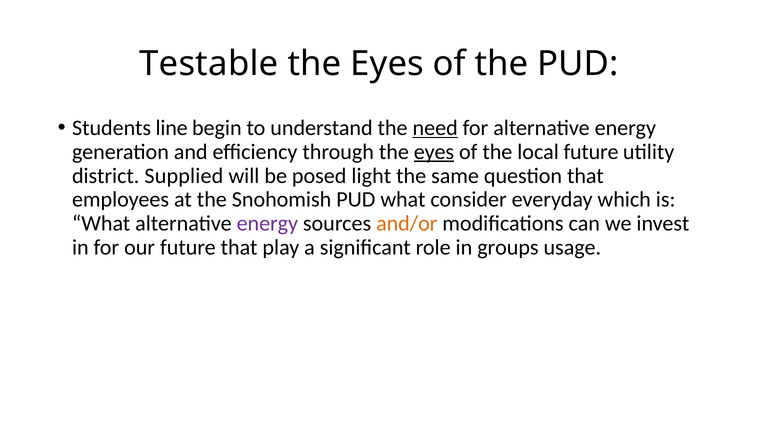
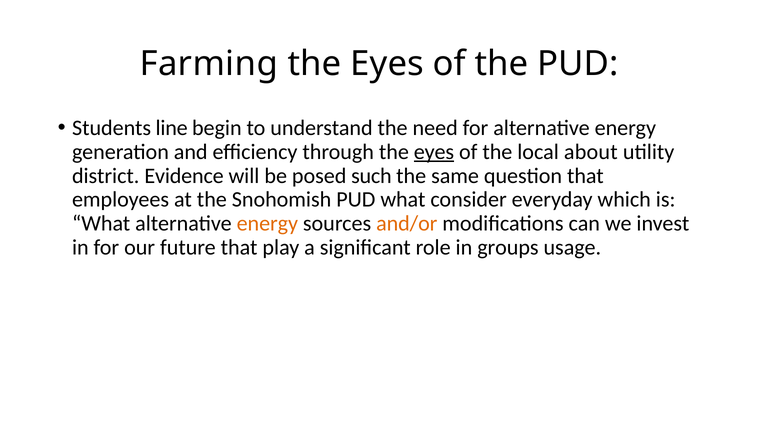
Testable: Testable -> Farming
need underline: present -> none
local future: future -> about
Supplied: Supplied -> Evidence
light: light -> such
energy at (267, 224) colour: purple -> orange
